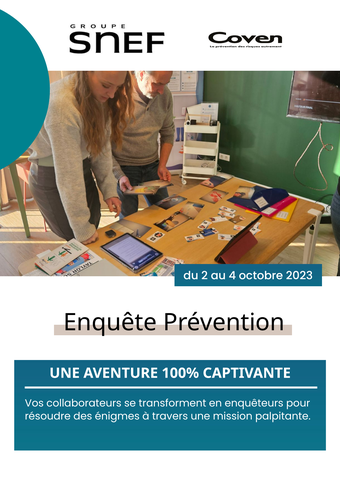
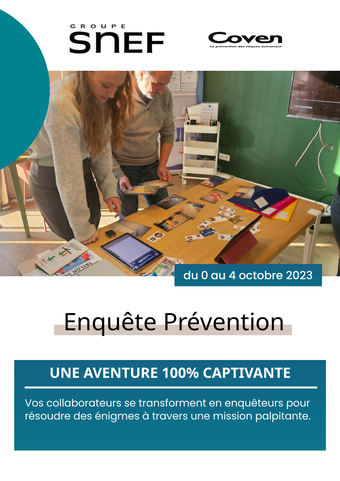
2: 2 -> 0
